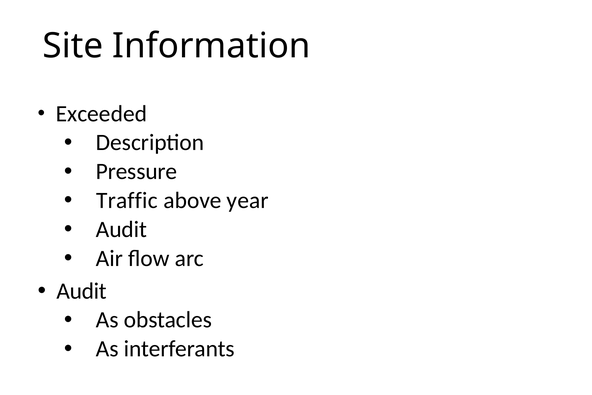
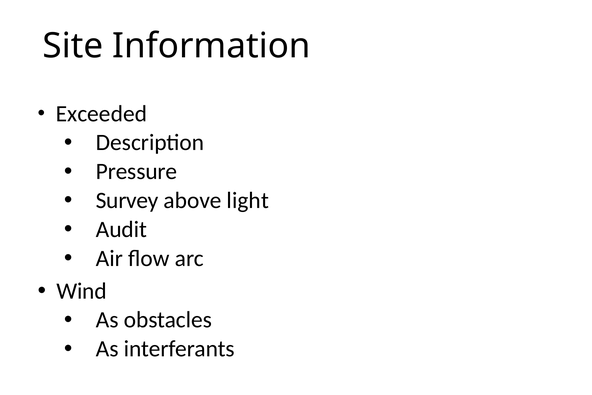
Traffic: Traffic -> Survey
year: year -> light
Audit at (82, 291): Audit -> Wind
